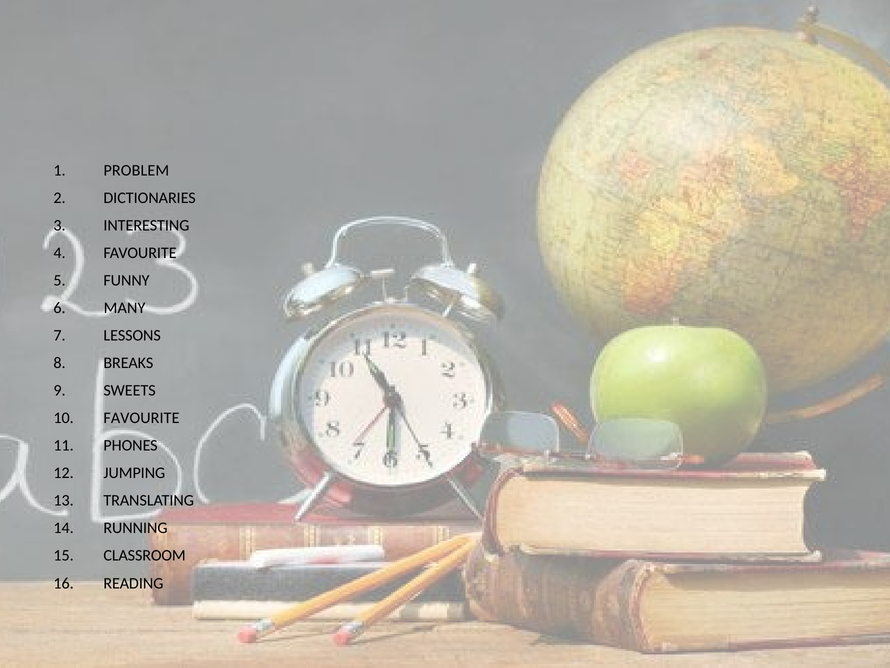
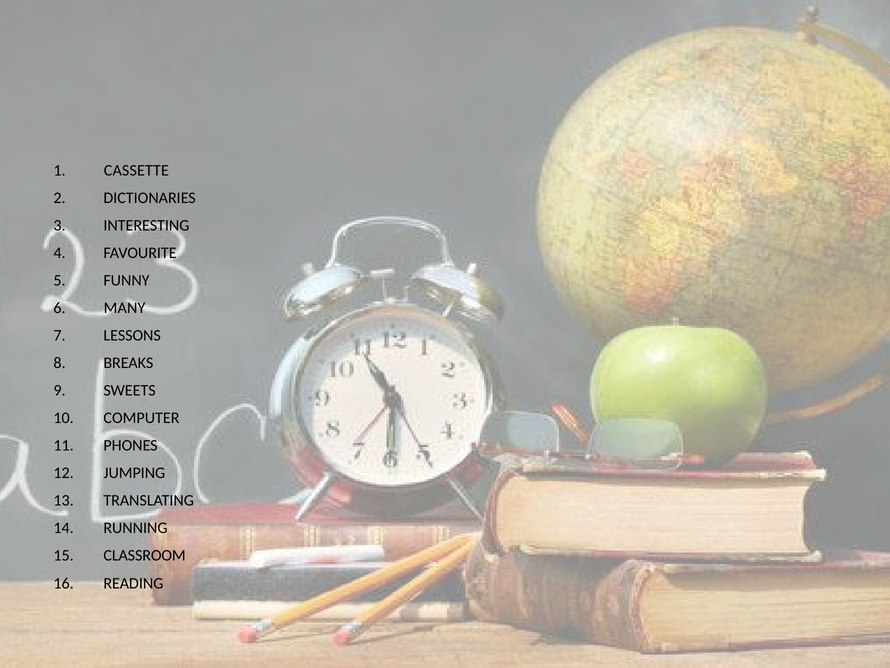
PROBLEM: PROBLEM -> CASSETTE
FAVOURITE at (141, 418): FAVOURITE -> COMPUTER
